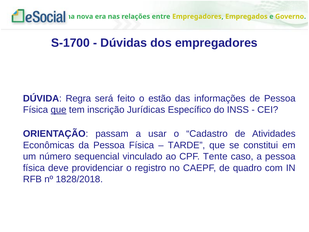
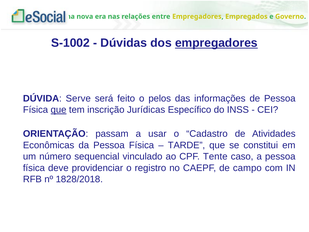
S-1700: S-1700 -> S-1002
empregadores at (216, 43) underline: none -> present
Regra: Regra -> Serve
estão: estão -> pelos
quadro: quadro -> campo
